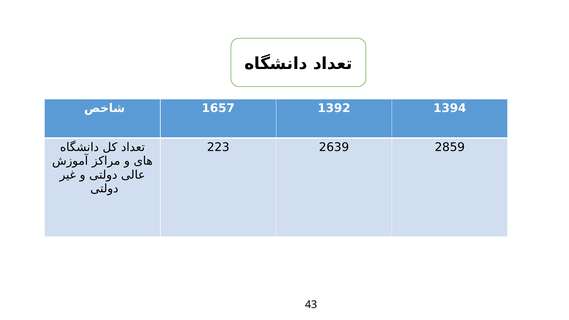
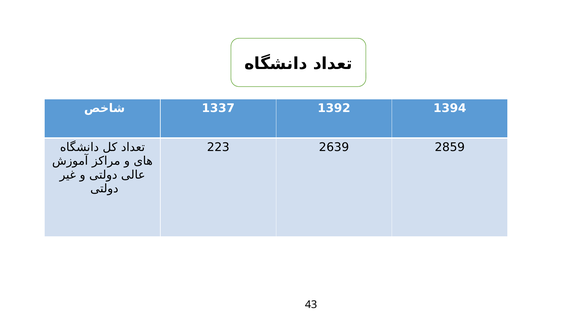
1657: 1657 -> 1337
